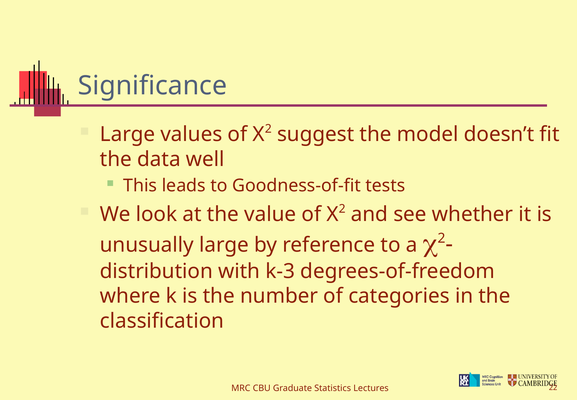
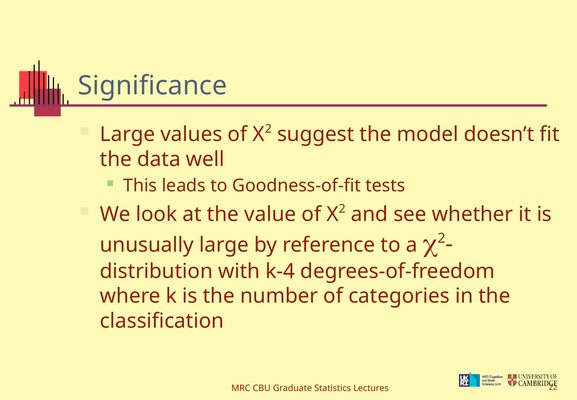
k-3: k-3 -> k-4
